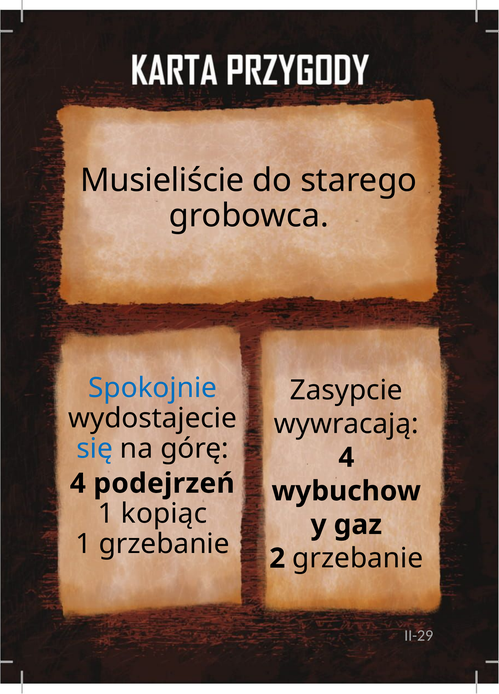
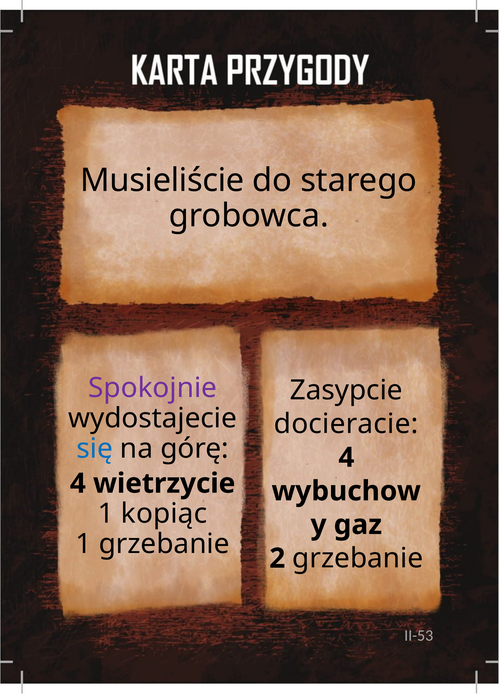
Spokojnie colour: blue -> purple
wywracają: wywracają -> docieracie
podejrzeń: podejrzeń -> wietrzycie
II-29: II-29 -> II-53
